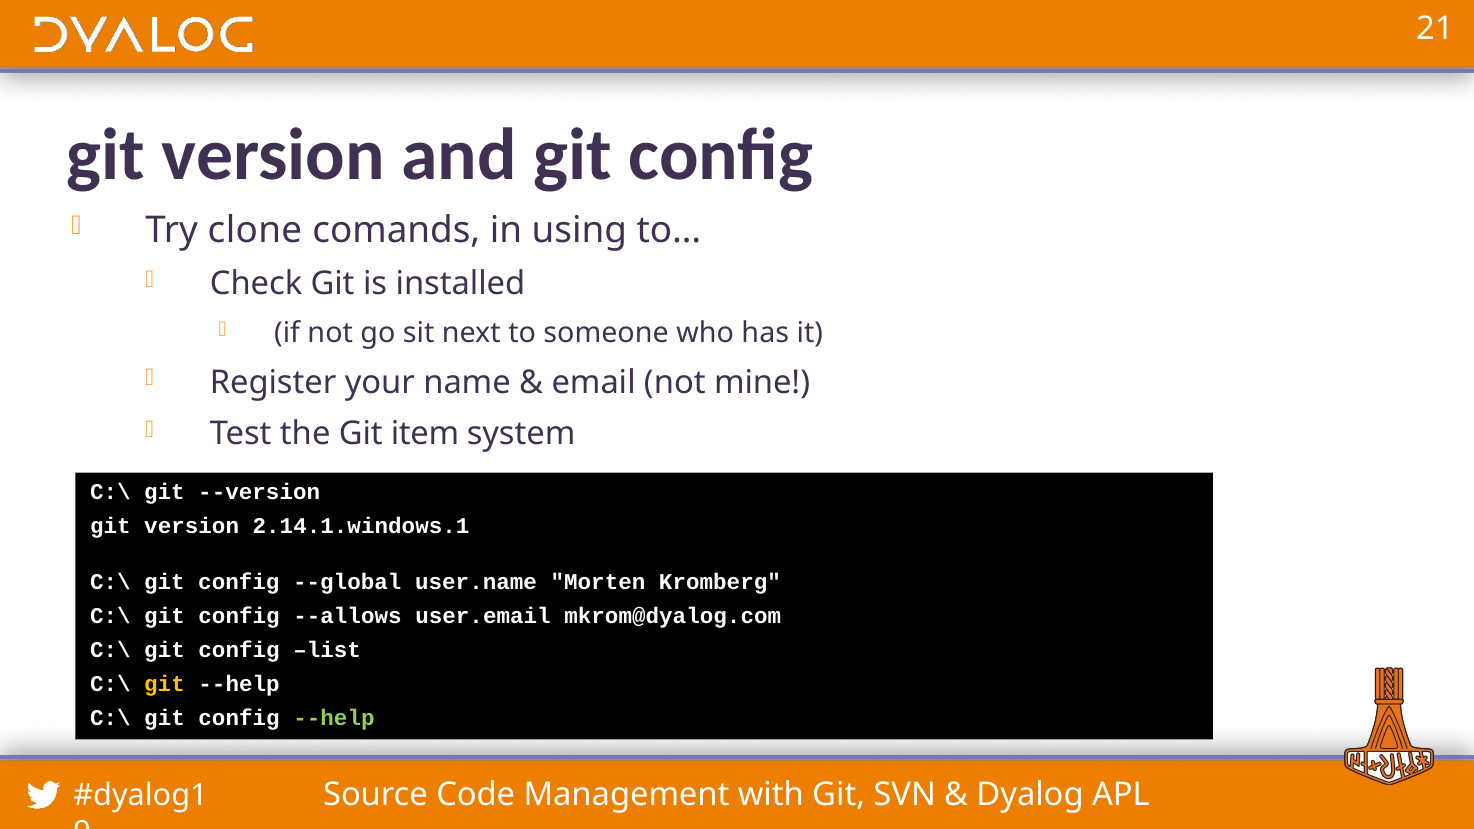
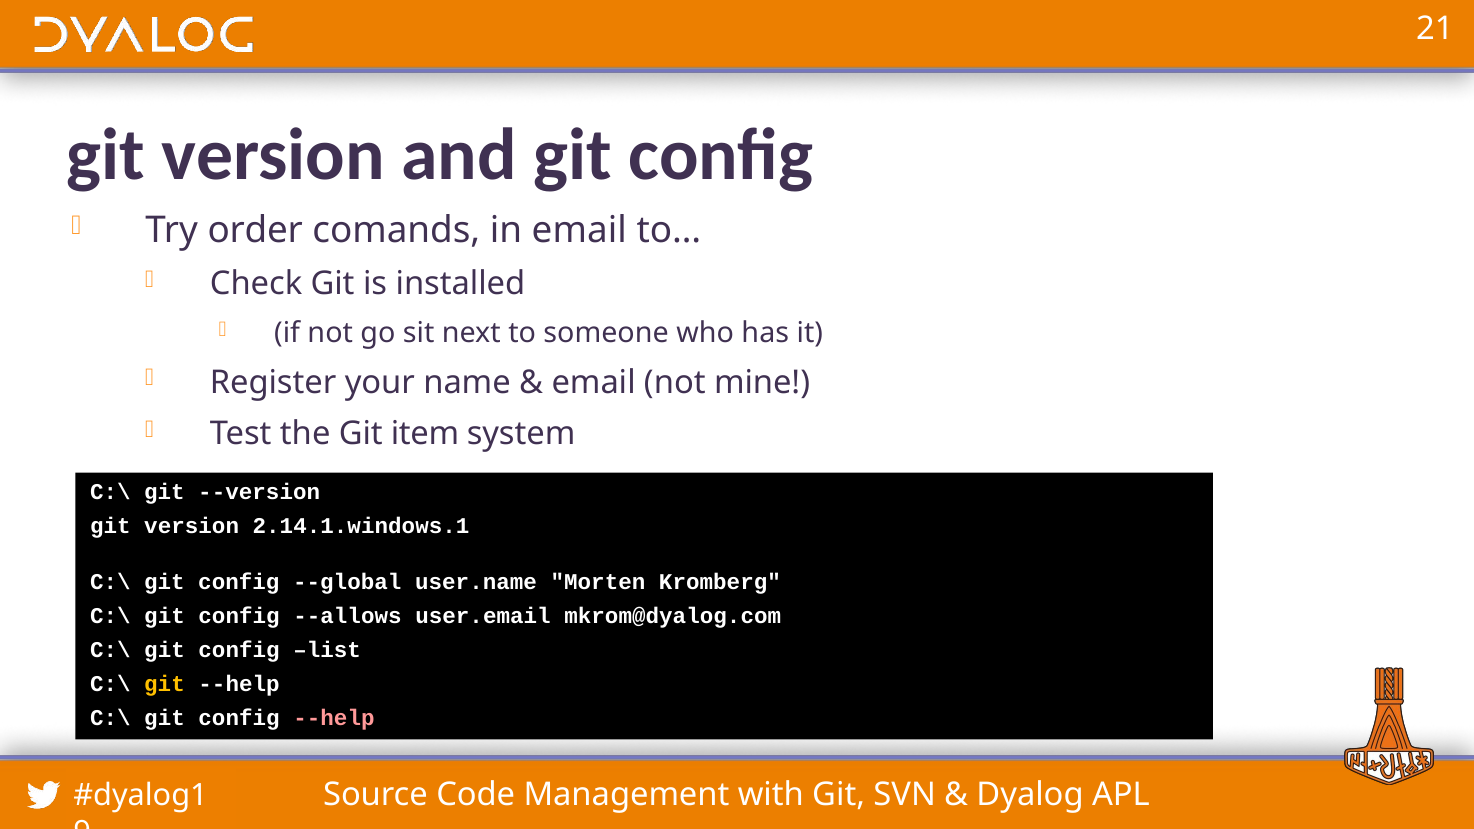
clone: clone -> order
in using: using -> email
--help at (334, 718) colour: light green -> pink
